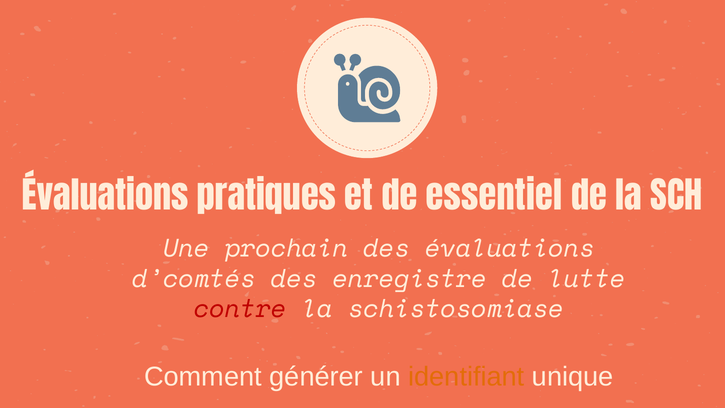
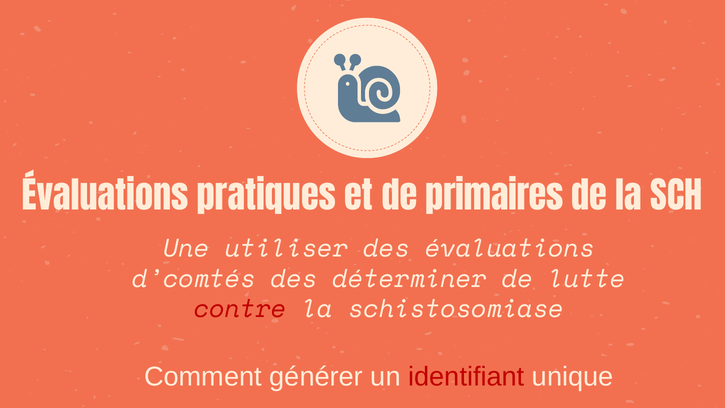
essentiel: essentiel -> primaires
prochain: prochain -> utiliser
enregistre: enregistre -> déterminer
identifiant colour: orange -> red
